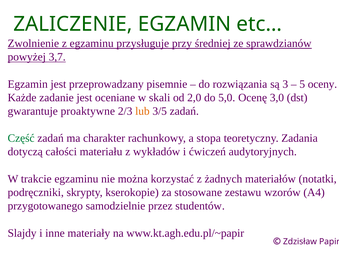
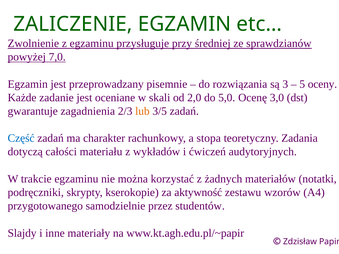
3,7: 3,7 -> 7,0
proaktywne: proaktywne -> zagadnienia
Część colour: green -> blue
stosowane: stosowane -> aktywność
